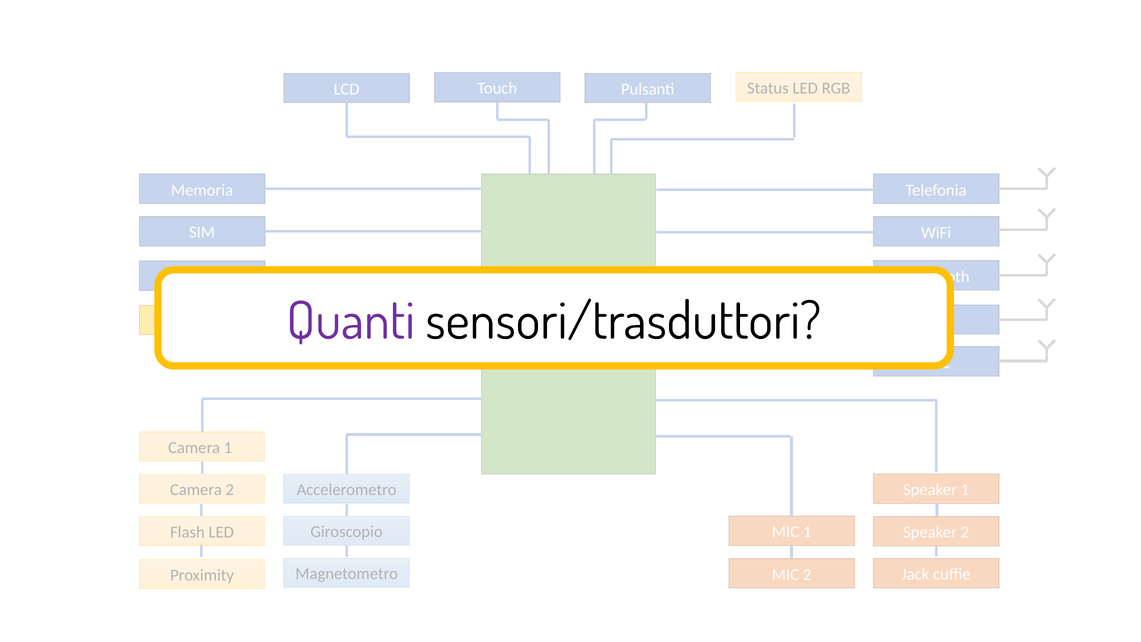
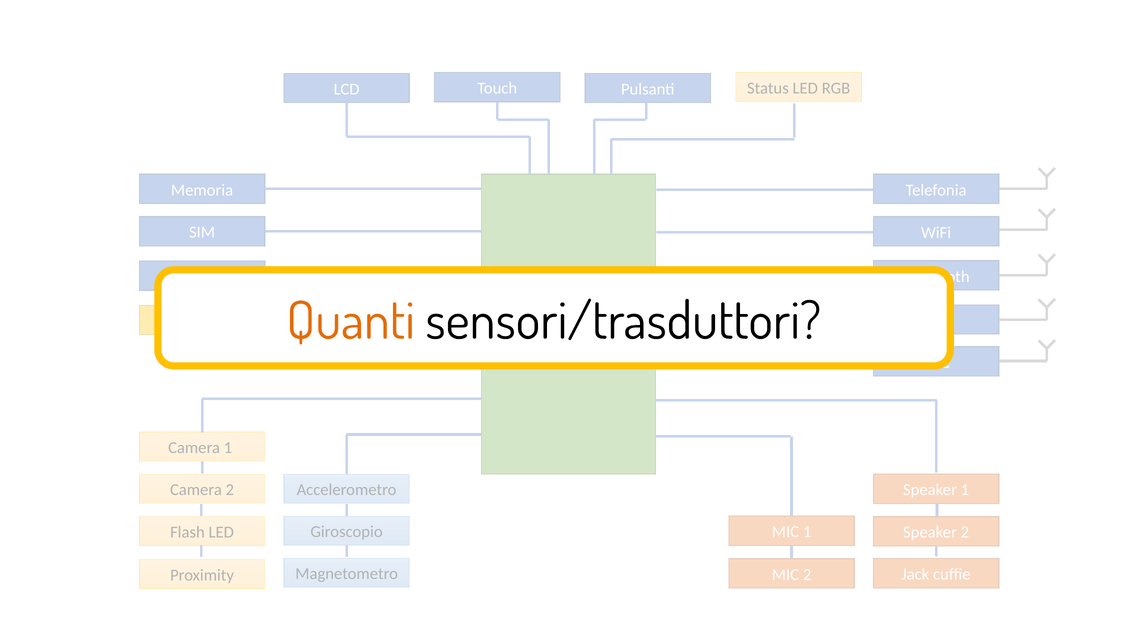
Quanti colour: purple -> orange
